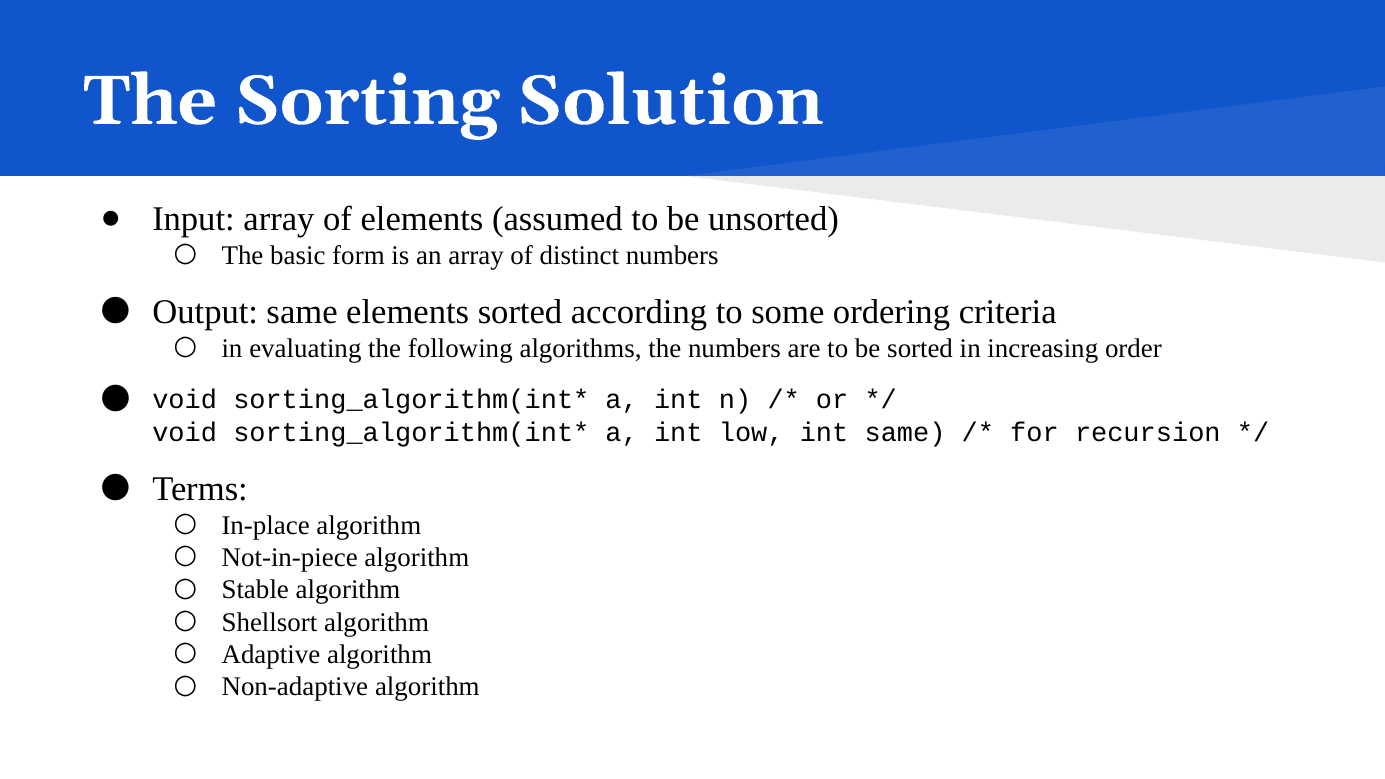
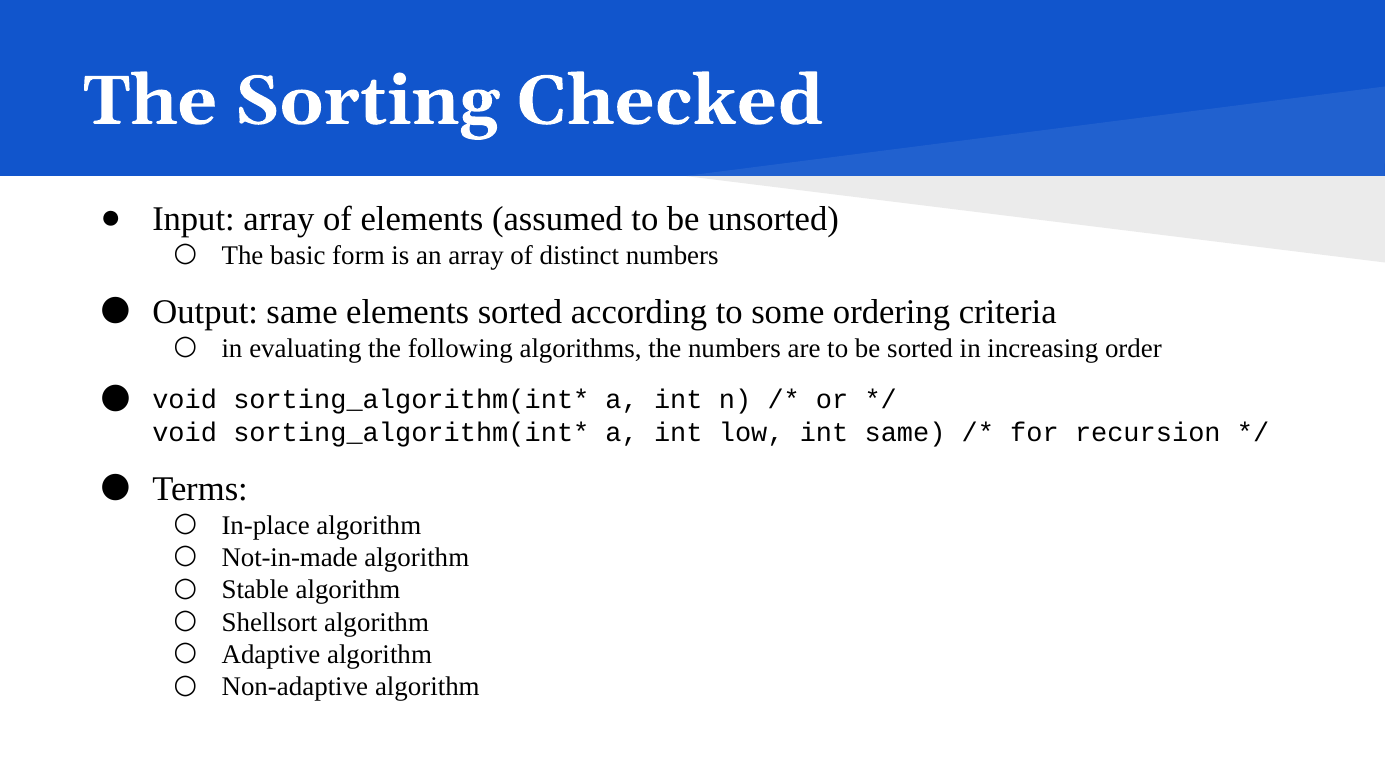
Solution: Solution -> Checked
Not-in-piece: Not-in-piece -> Not-in-made
